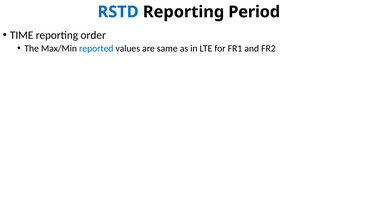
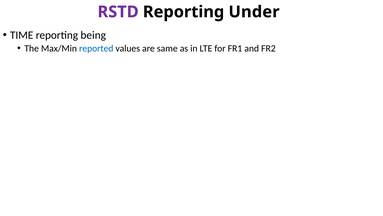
RSTD colour: blue -> purple
Period: Period -> Under
order: order -> being
